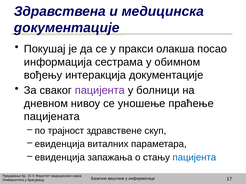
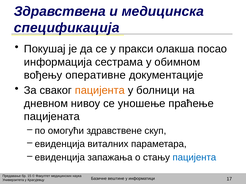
документације at (67, 28): документације -> спецификација
интеракција: интеракција -> оперативне
пацијента at (100, 91) colour: purple -> orange
трајност: трајност -> омогући
